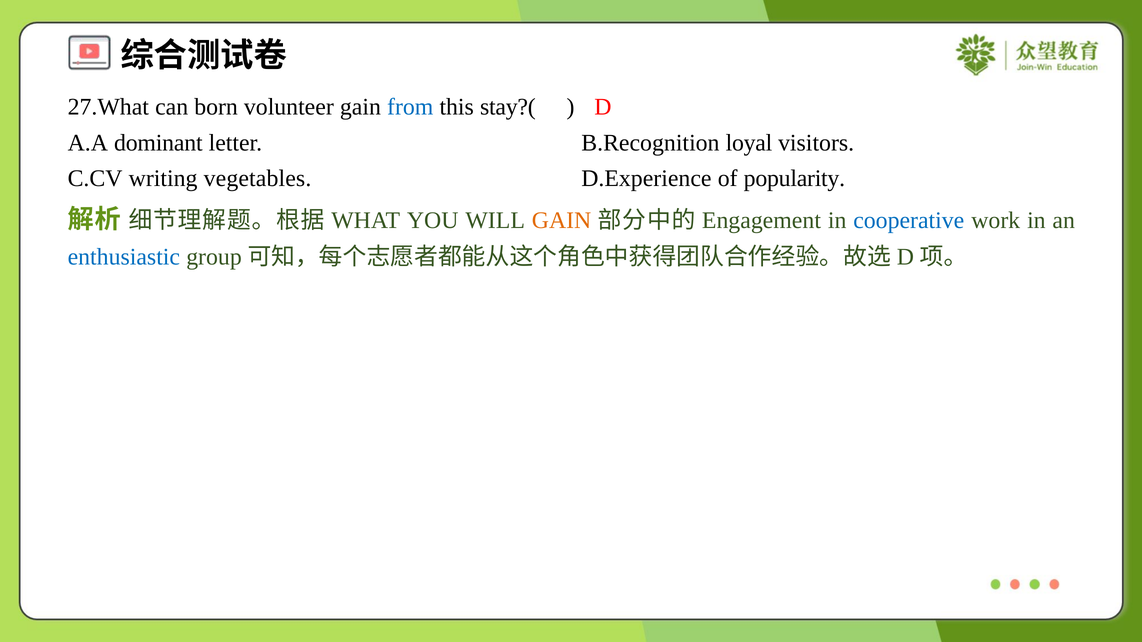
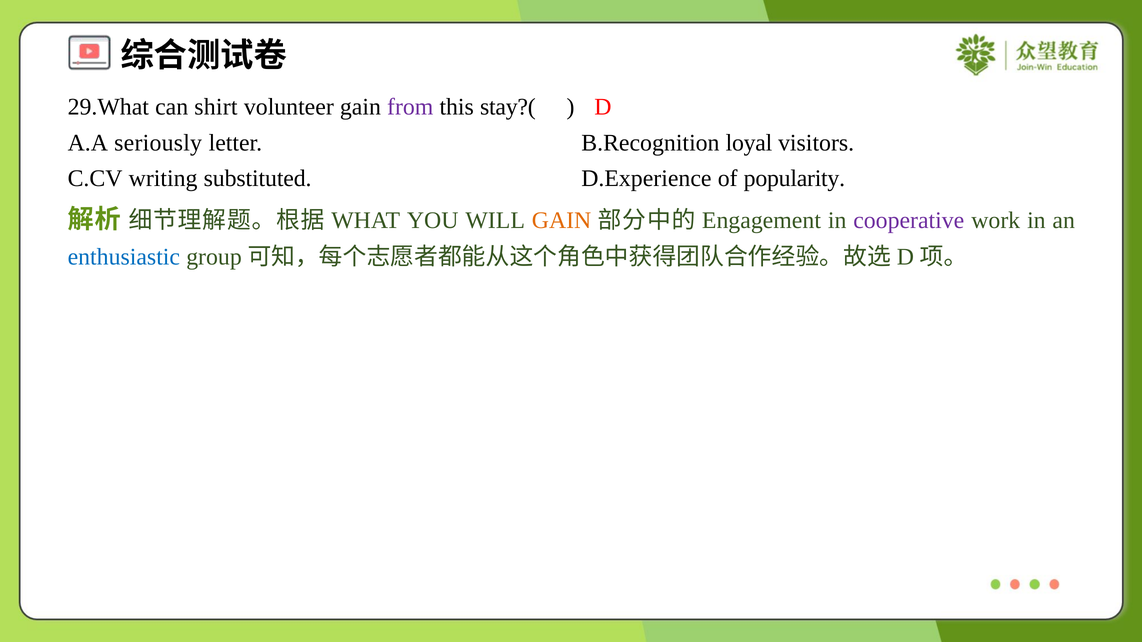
27.What: 27.What -> 29.What
born: born -> shirt
from colour: blue -> purple
dominant: dominant -> seriously
vegetables: vegetables -> substituted
cooperative colour: blue -> purple
